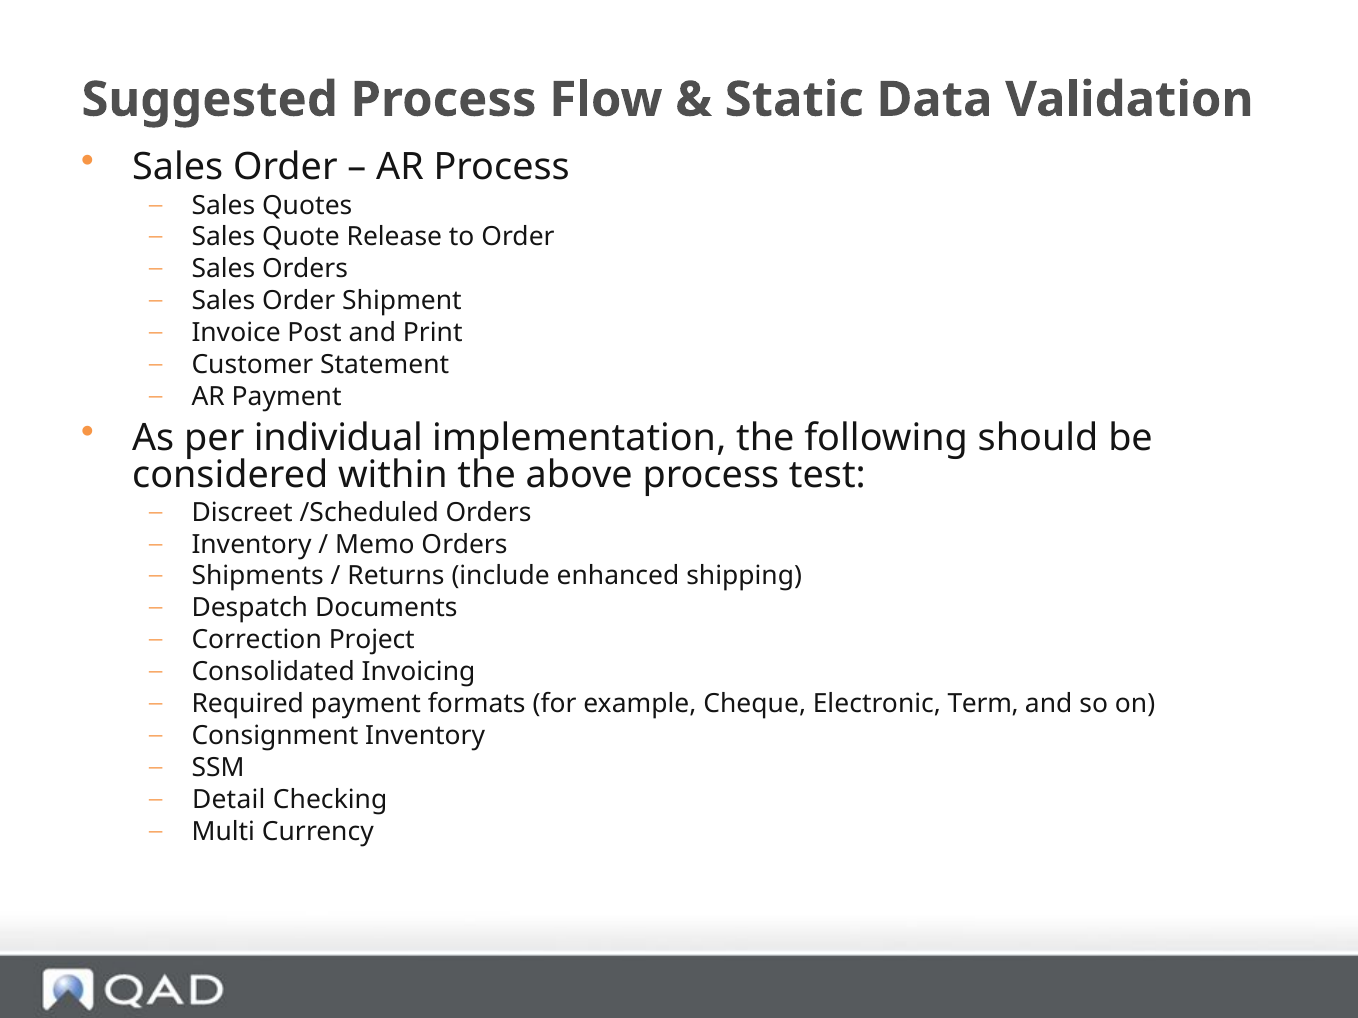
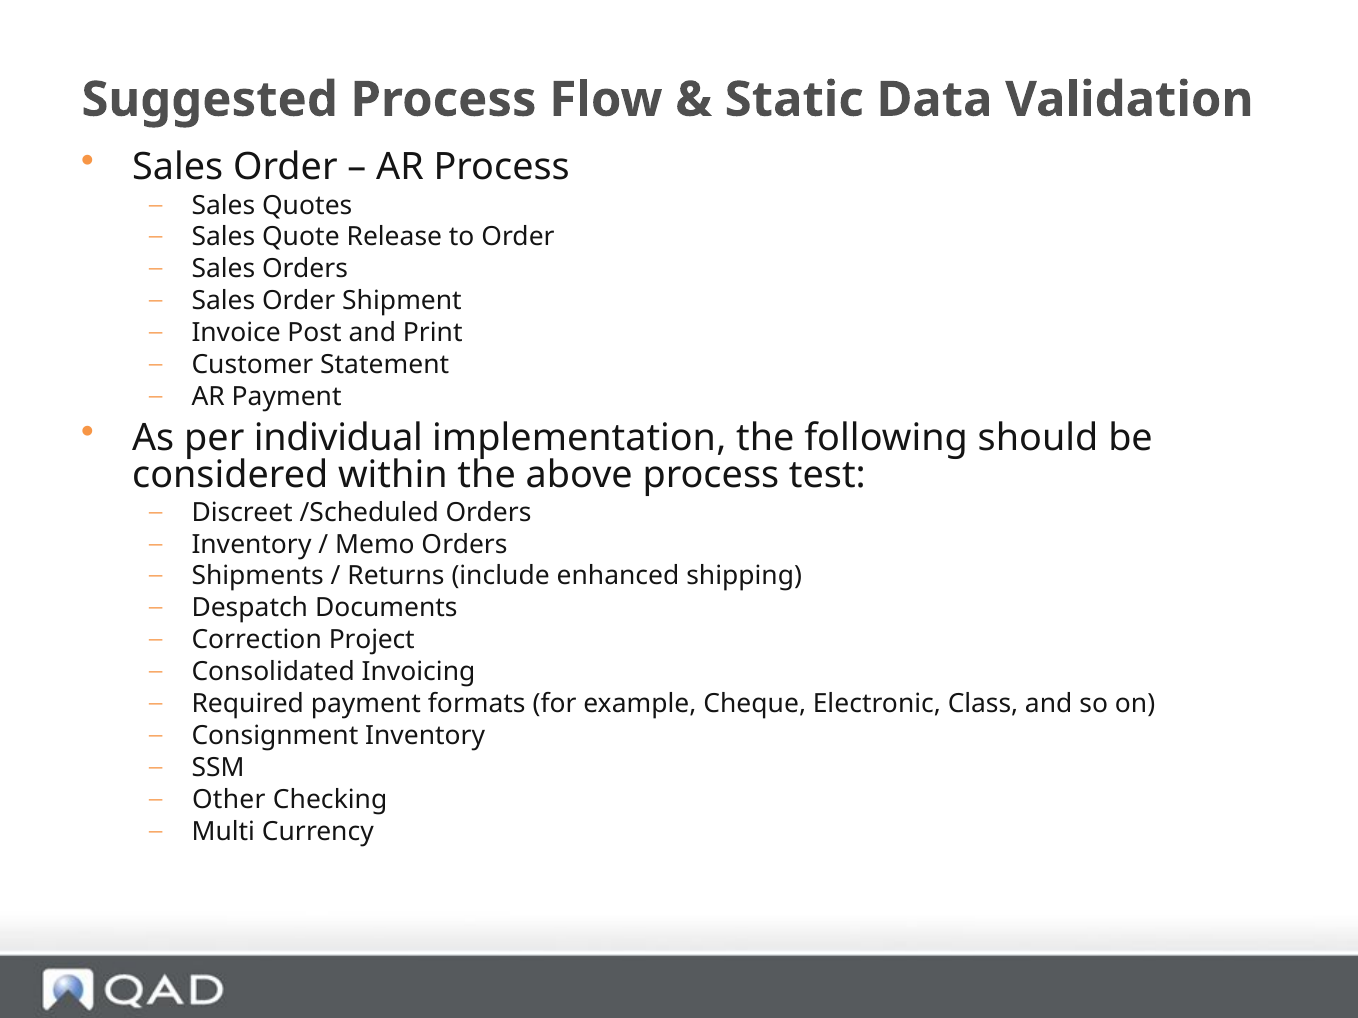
Term: Term -> Class
Detail: Detail -> Other
